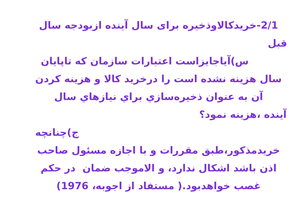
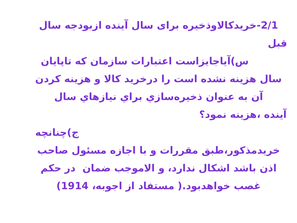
1976: 1976 -> 1914
